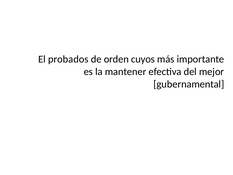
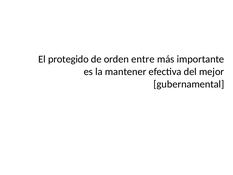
probados: probados -> protegido
cuyos: cuyos -> entre
